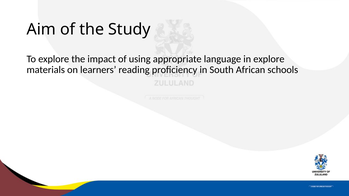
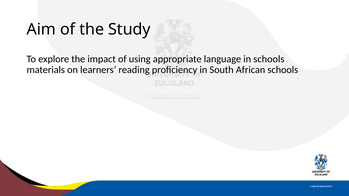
in explore: explore -> schools
